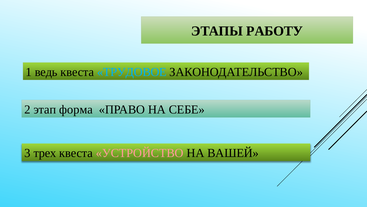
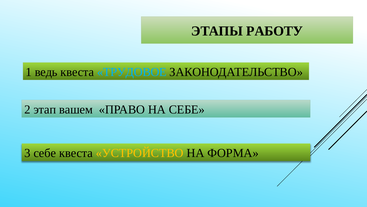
форма: форма -> вашем
3 трех: трех -> себе
УСТРОЙСТВО colour: pink -> yellow
ВАШЕЙ: ВАШЕЙ -> ФОРМА
